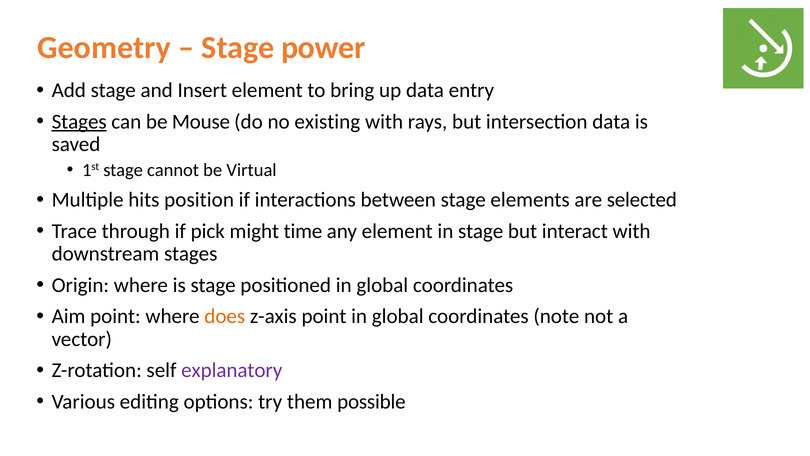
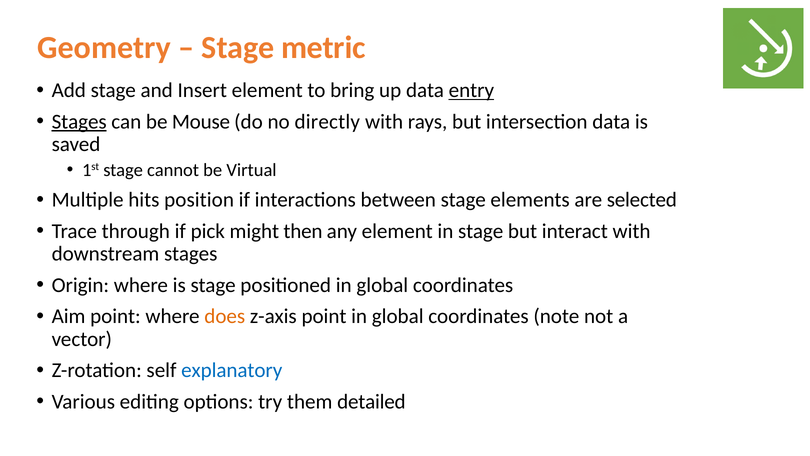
power: power -> metric
entry underline: none -> present
existing: existing -> directly
time: time -> then
explanatory colour: purple -> blue
possible: possible -> detailed
